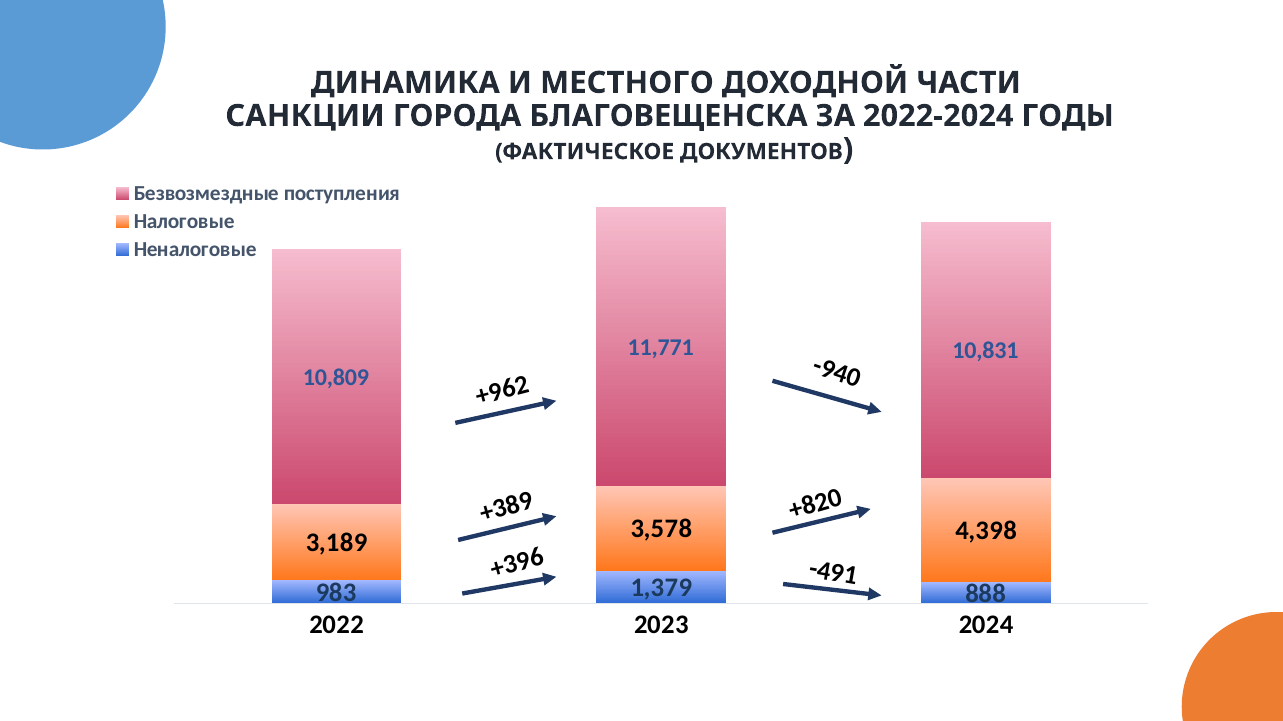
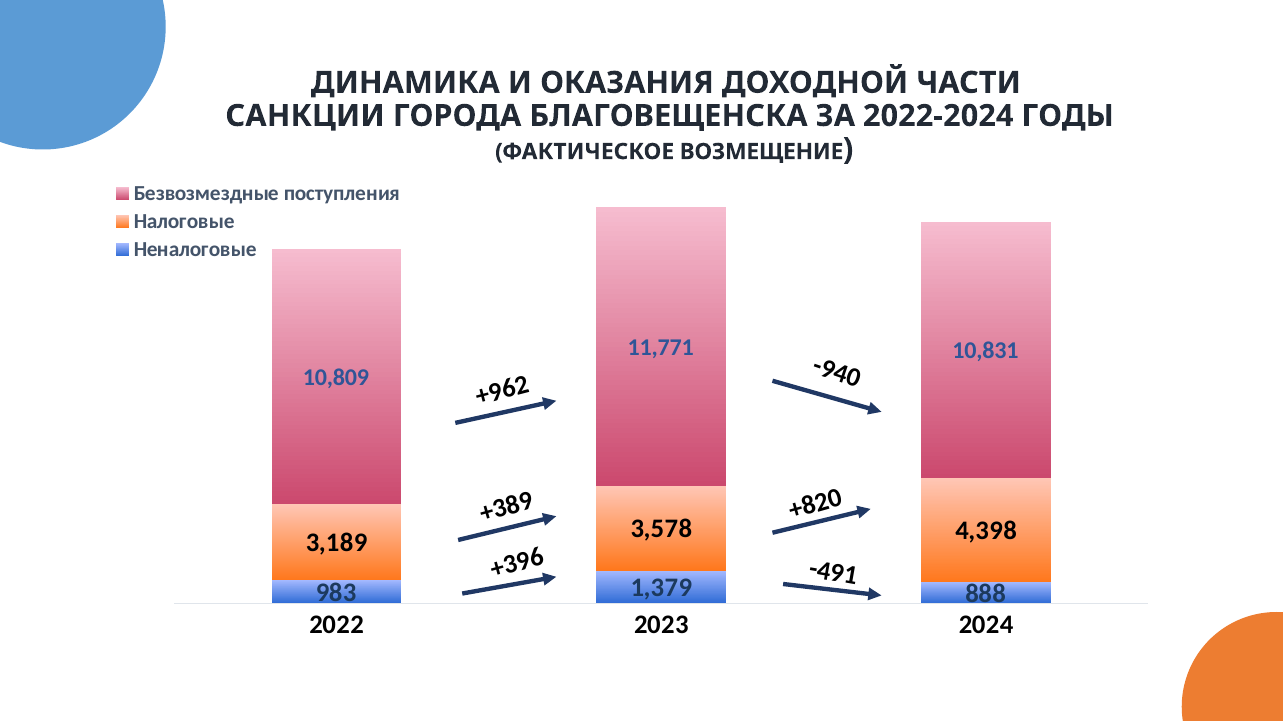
МЕСТНОГО: МЕСТНОГО -> ОКАЗАНИЯ
ДОКУМЕНТОВ: ДОКУМЕНТОВ -> ВОЗМЕЩЕНИЕ
